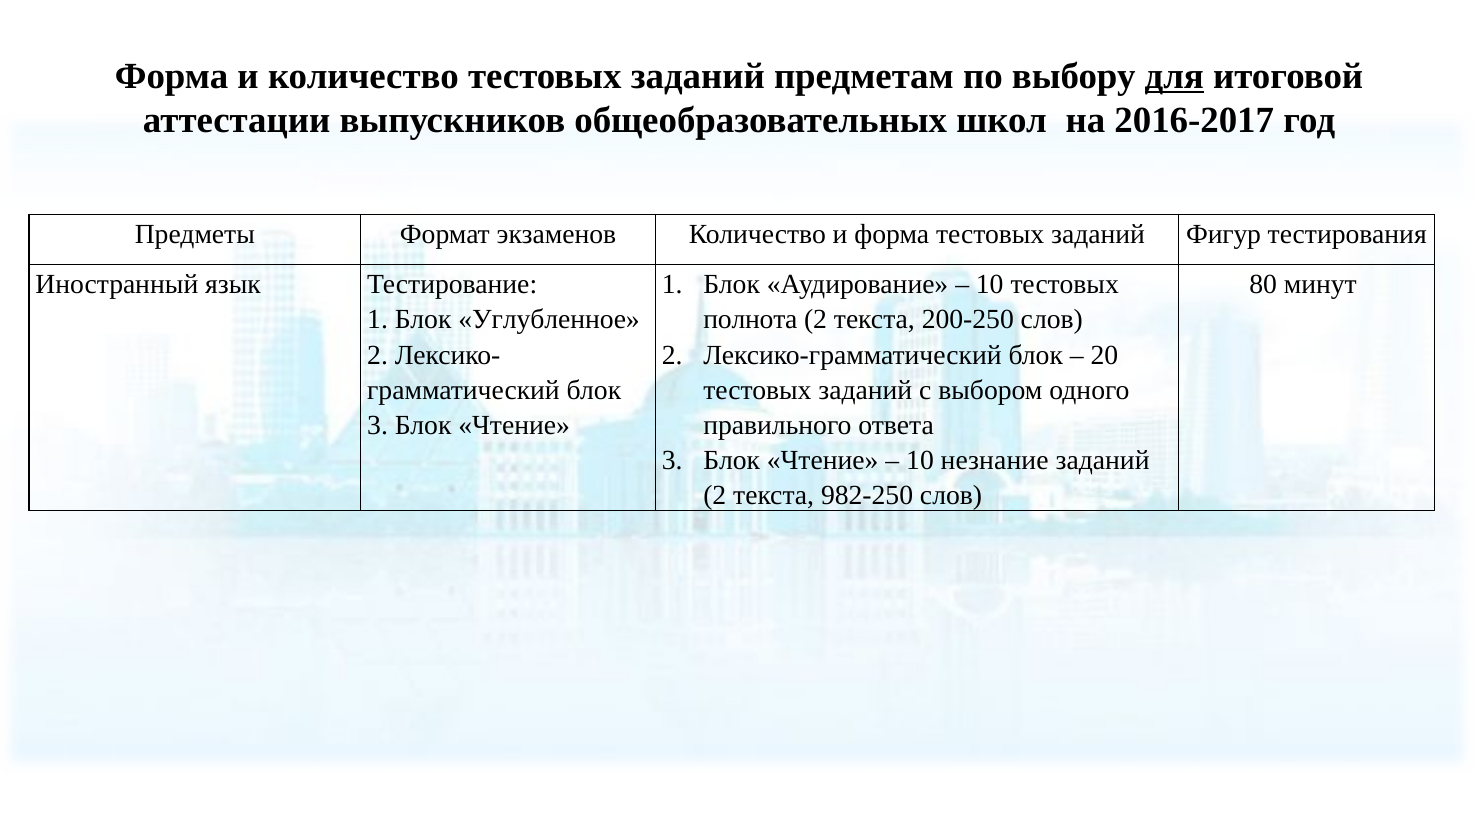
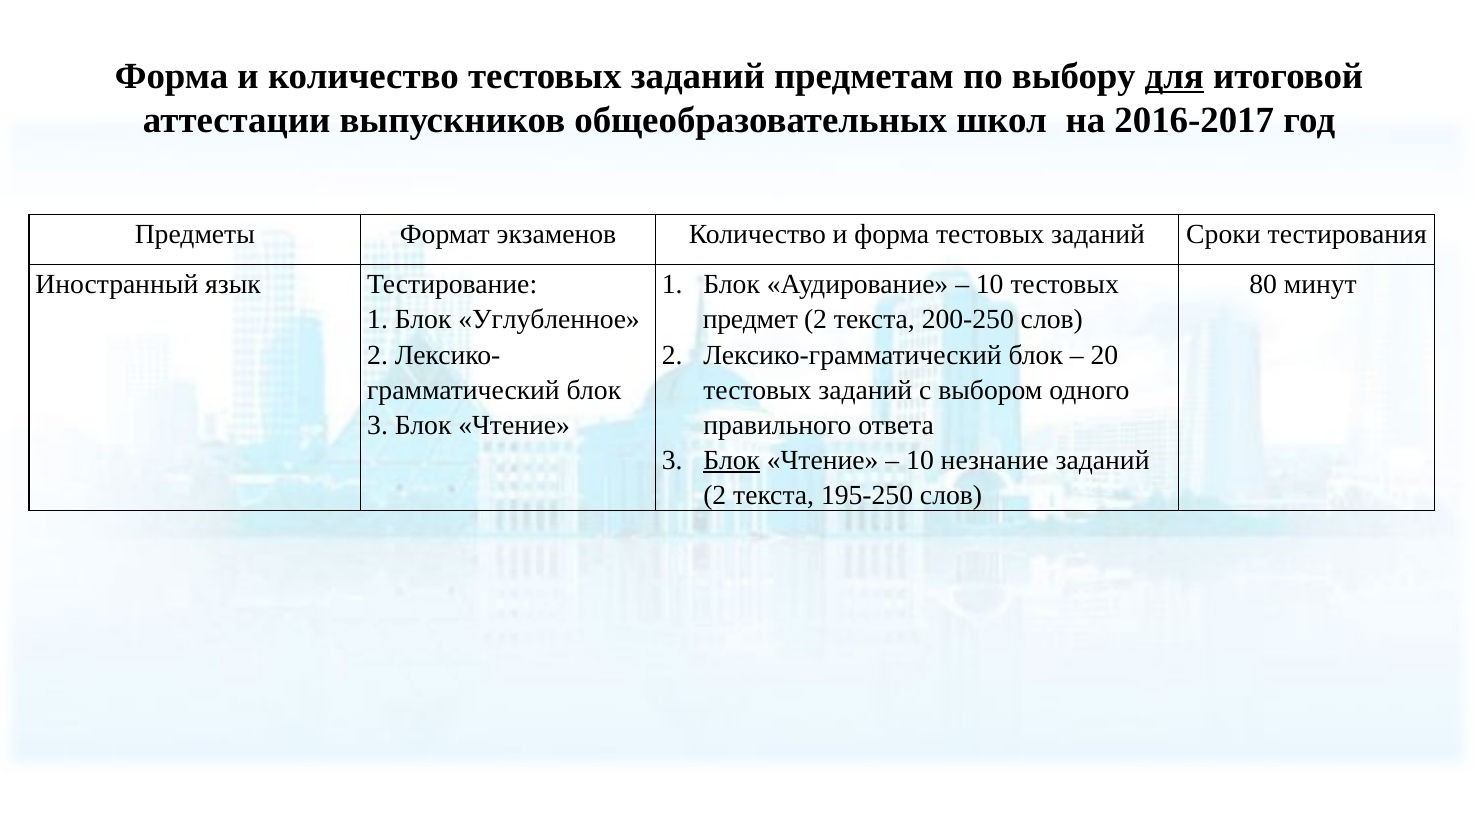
Фигур: Фигур -> Сроки
полнота: полнота -> предмет
Блок at (732, 461) underline: none -> present
982-250: 982-250 -> 195-250
